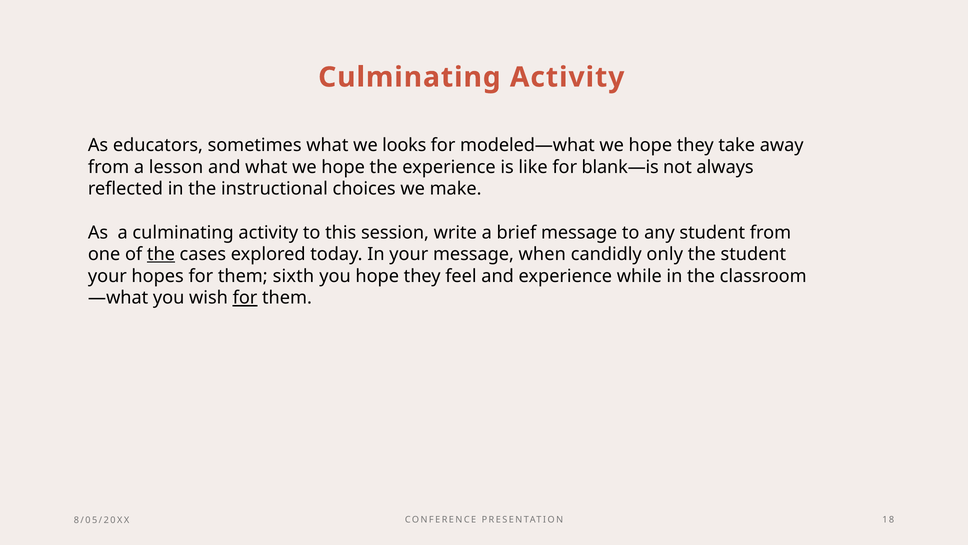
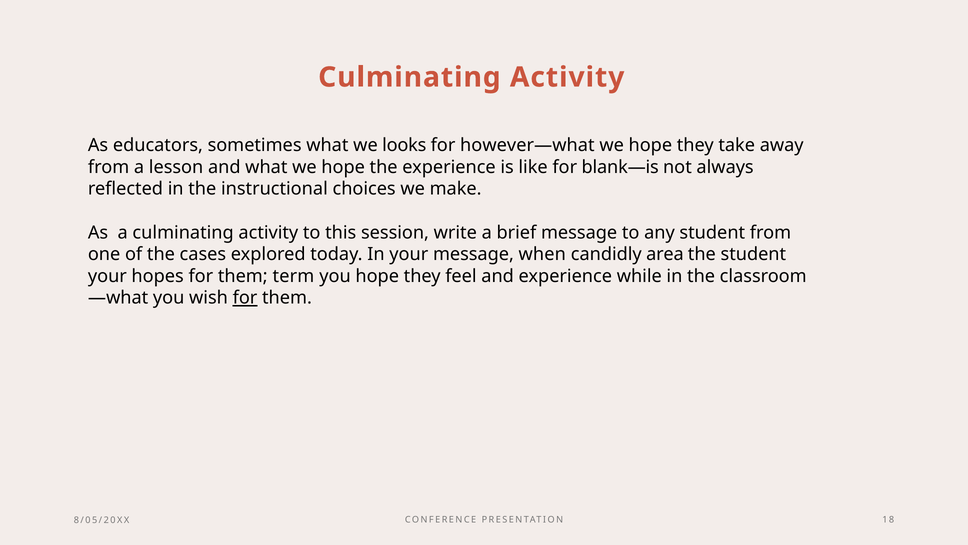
modeled—what: modeled—what -> however—what
the at (161, 254) underline: present -> none
only: only -> area
sixth: sixth -> term
